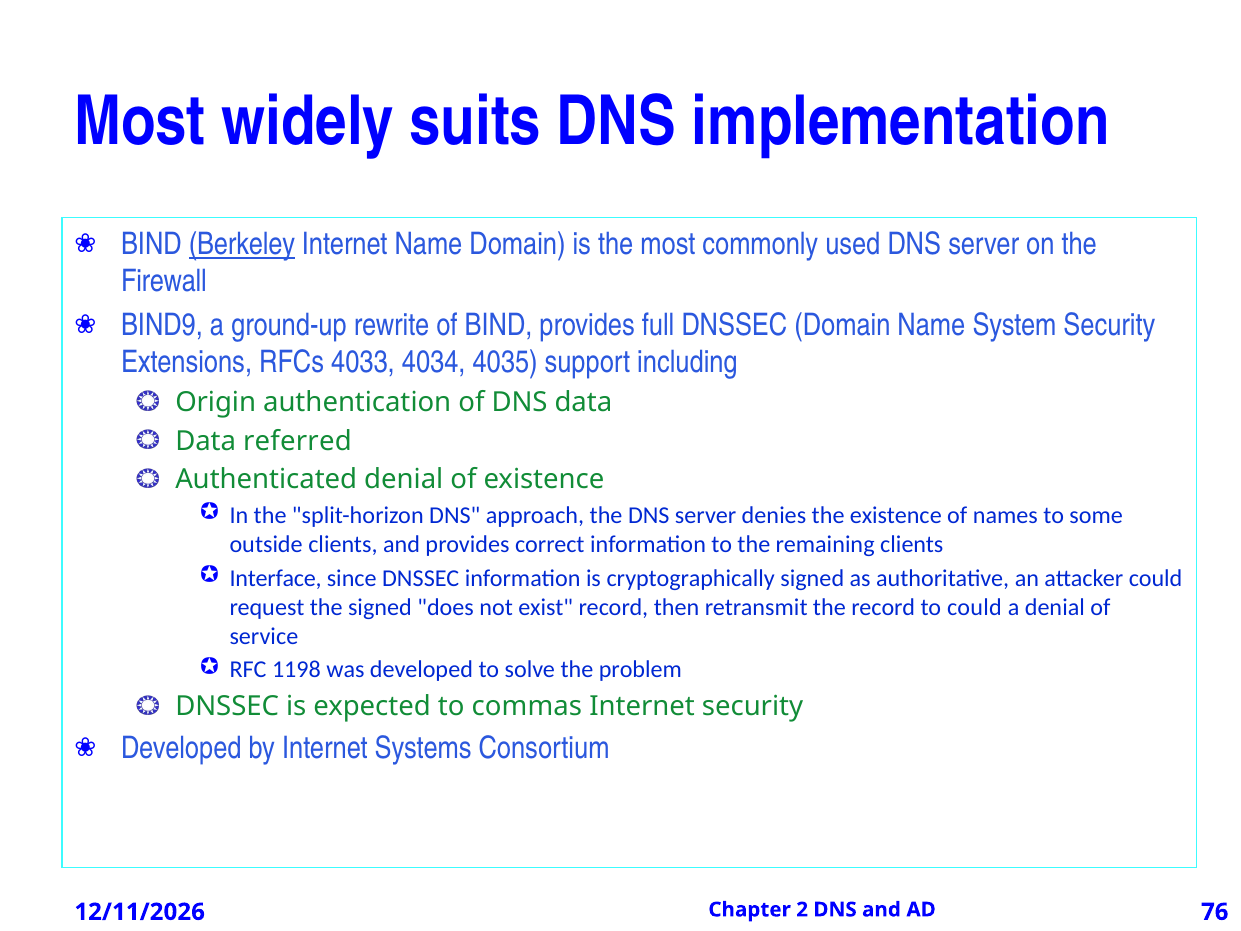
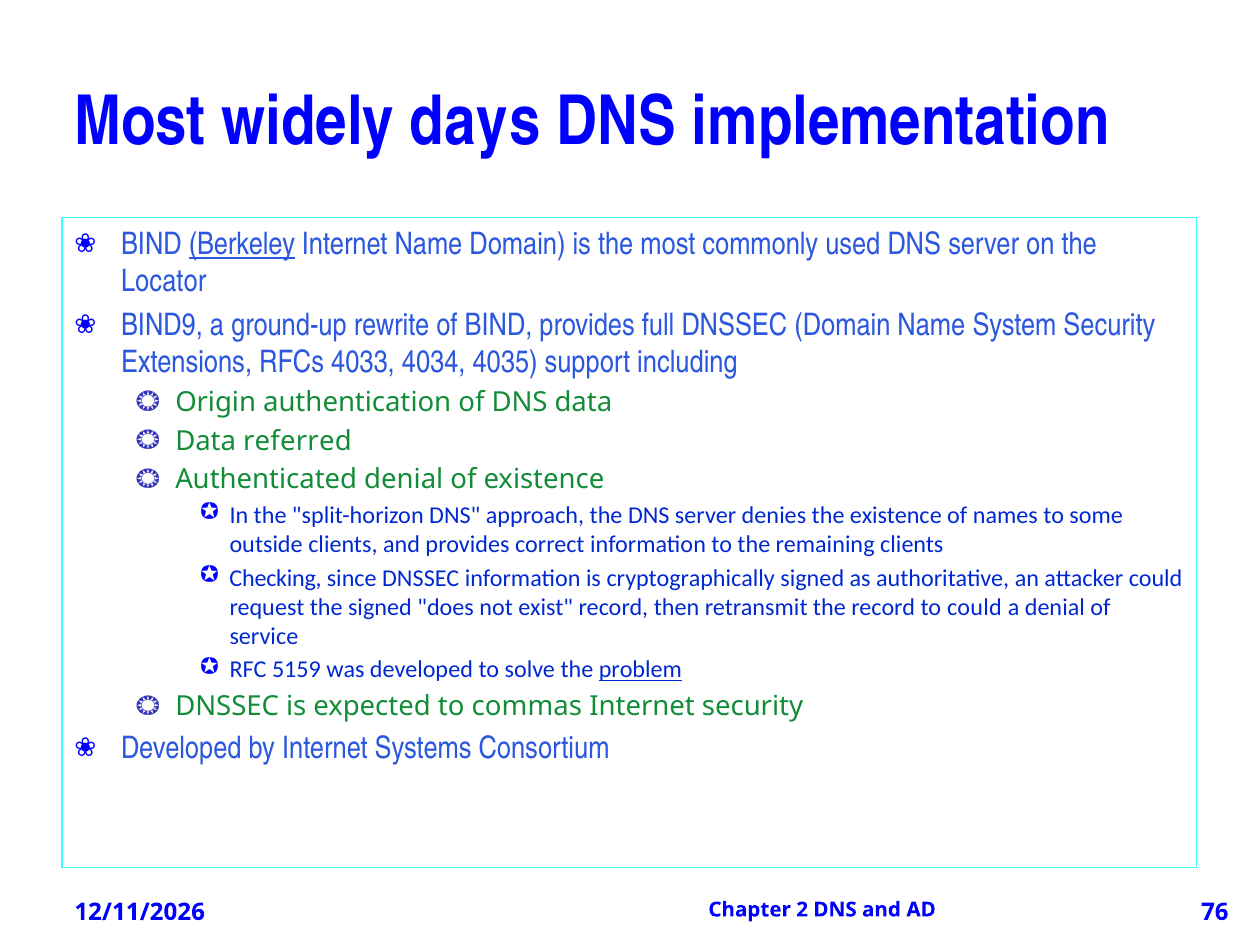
suits: suits -> days
Firewall: Firewall -> Locator
Interface: Interface -> Checking
1198: 1198 -> 5159
problem underline: none -> present
